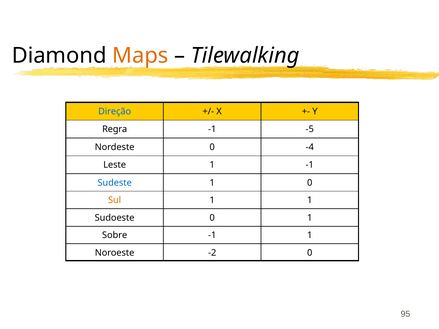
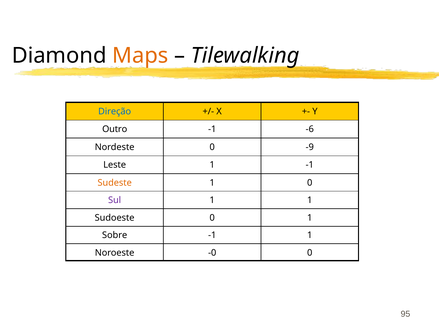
Regra: Regra -> Outro
-5: -5 -> -6
-4: -4 -> -9
Sudeste colour: blue -> orange
Sul colour: orange -> purple
-2: -2 -> -0
